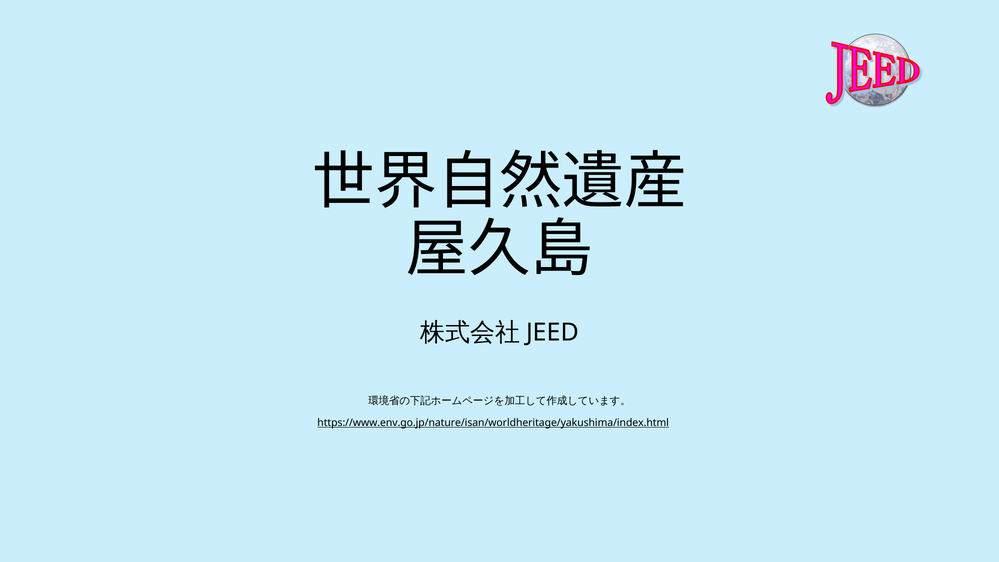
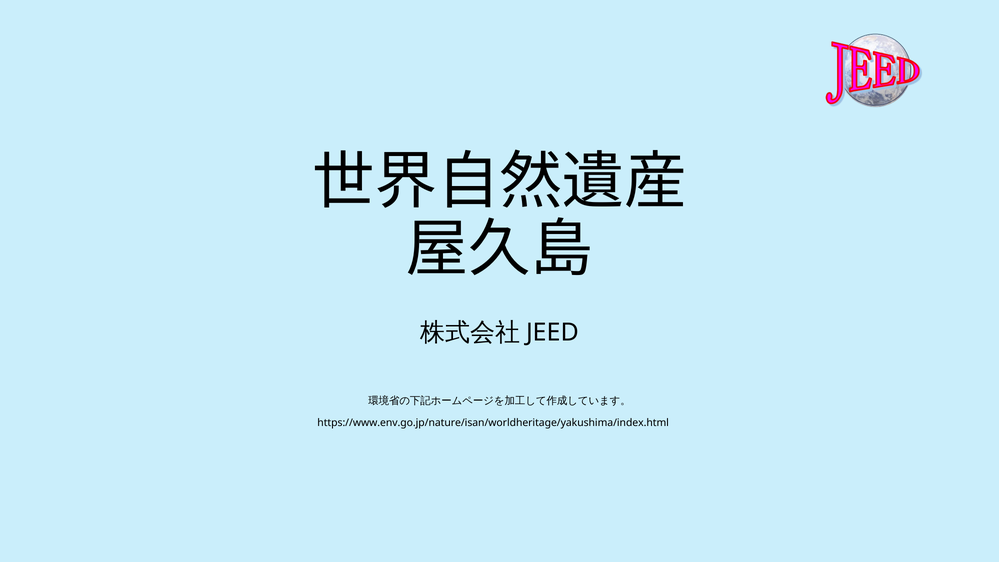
https://www.env.go.jp/nature/isan/worldheritage/yakushima/index.html underline: present -> none
